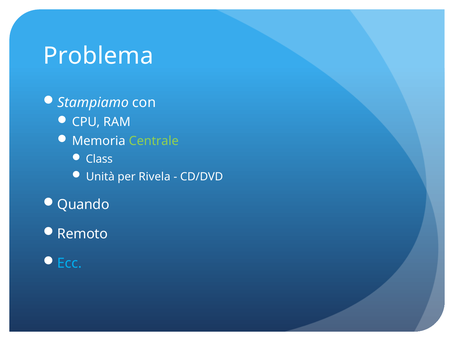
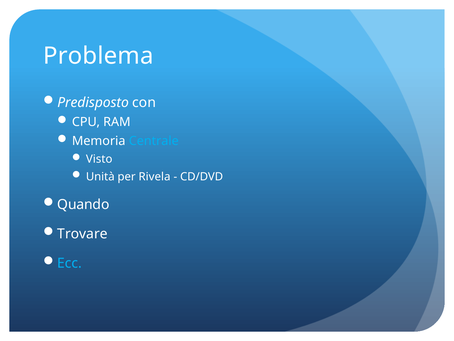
Stampiamo: Stampiamo -> Predisposto
Centrale colour: light green -> light blue
Class: Class -> Visto
Remoto: Remoto -> Trovare
